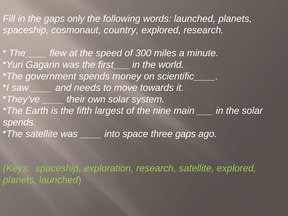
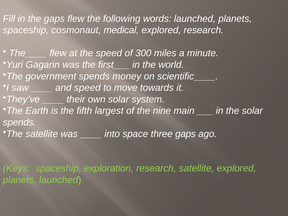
gaps only: only -> flew
country: country -> medical
and needs: needs -> speed
